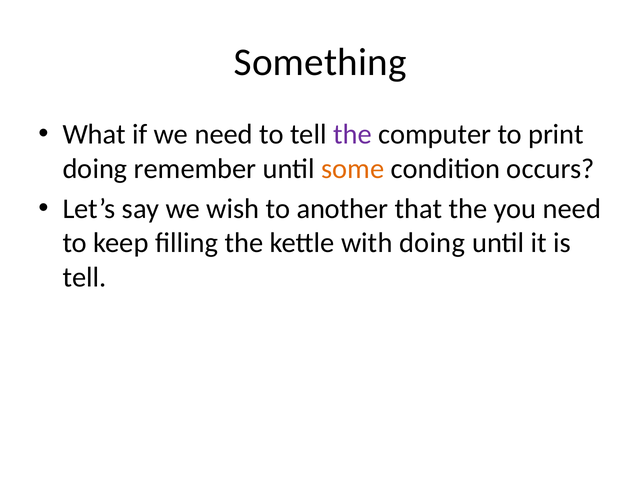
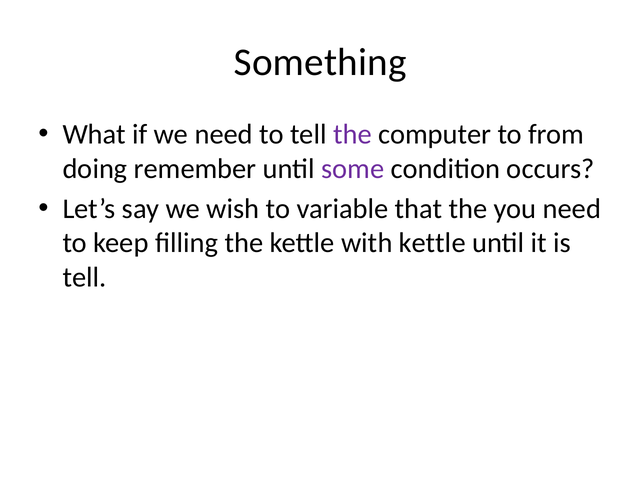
print: print -> from
some colour: orange -> purple
another: another -> variable
with doing: doing -> kettle
